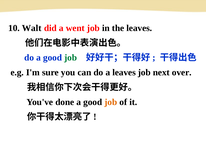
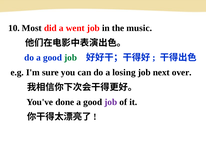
Walt: Walt -> Most
the leaves: leaves -> music
a leaves: leaves -> losing
job at (111, 102) colour: orange -> purple
